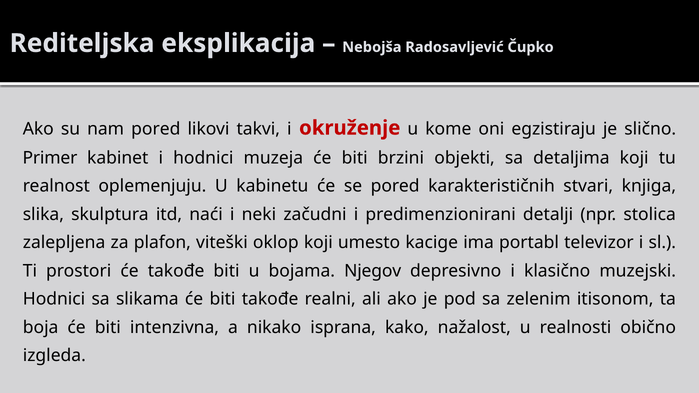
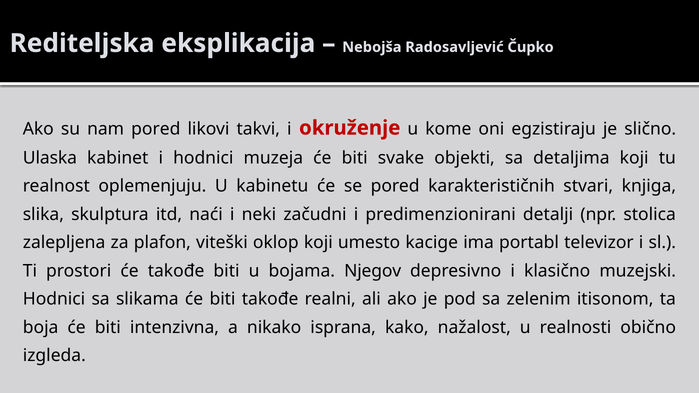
Primer: Primer -> Ulaska
brzini: brzini -> svake
